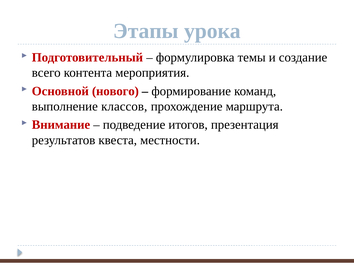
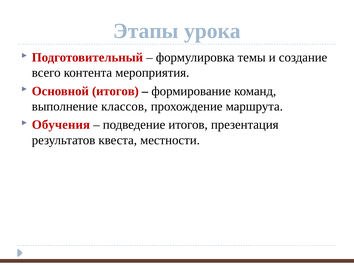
Основной нового: нового -> итогов
Внимание: Внимание -> Обучения
